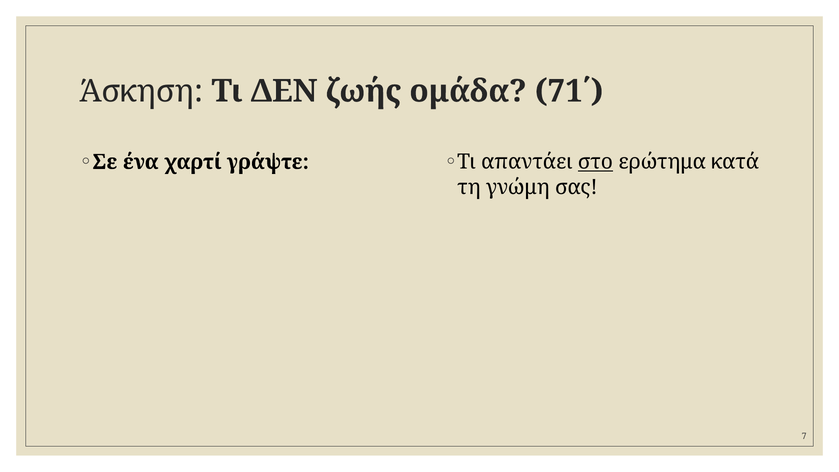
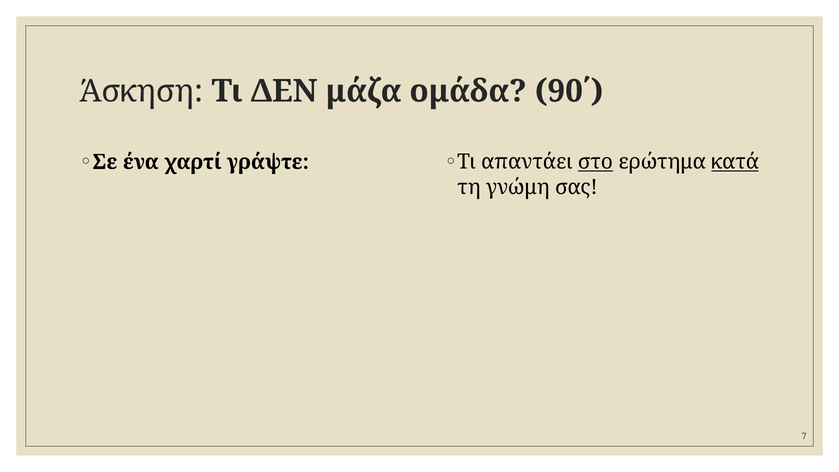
ζωής: ζωής -> μάζα
71΄: 71΄ -> 90΄
κατά underline: none -> present
